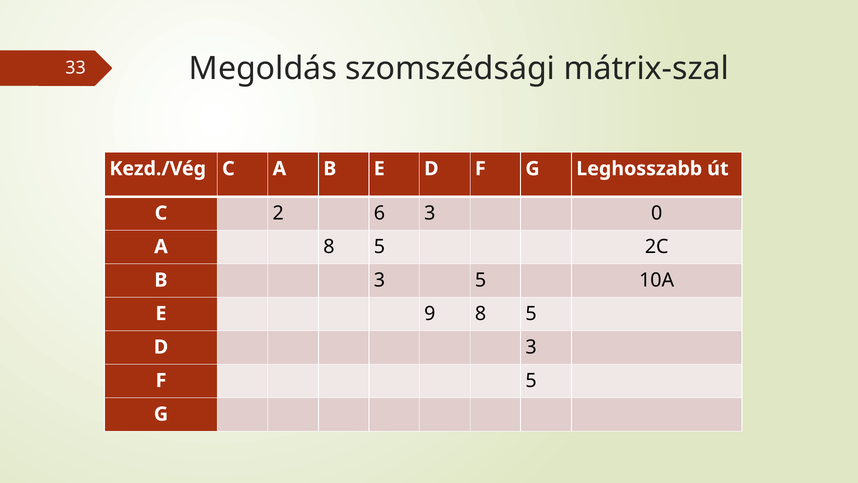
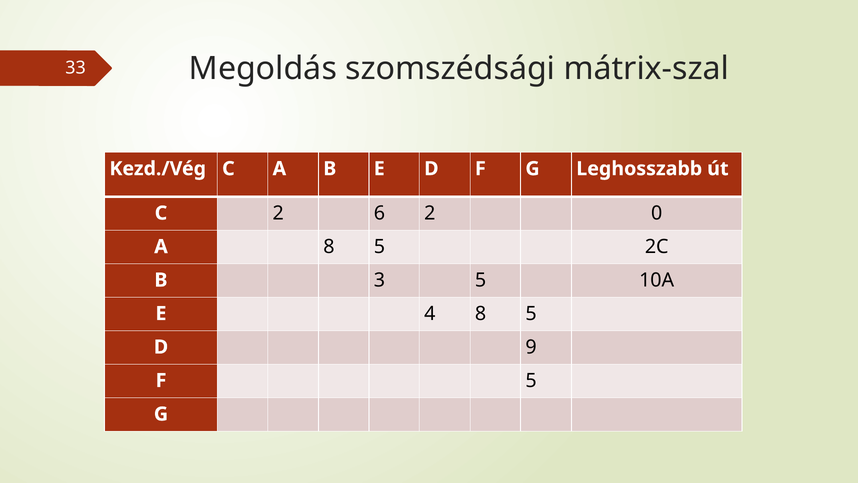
6 3: 3 -> 2
9: 9 -> 4
D 3: 3 -> 9
